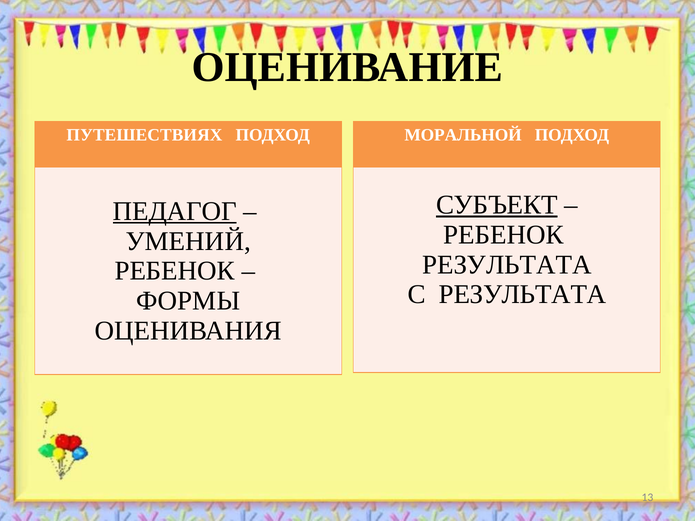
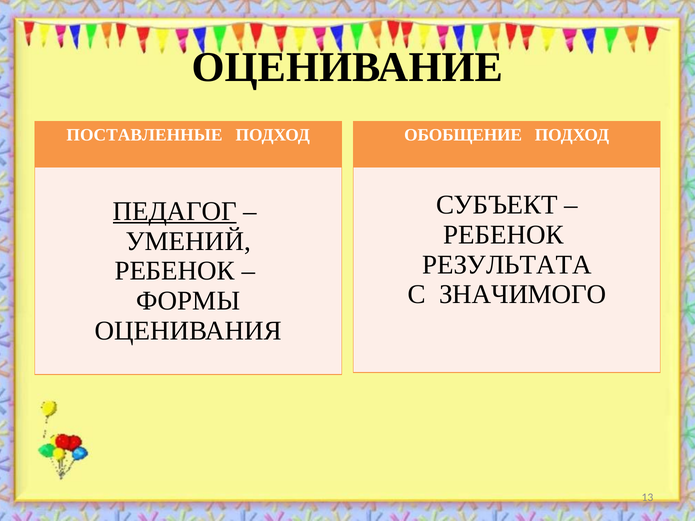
ПУТЕШЕСТВИЯХ: ПУТЕШЕСТВИЯХ -> ПОСТАВЛЕННЫЕ
МОРАЛЬНОЙ: МОРАЛЬНОЙ -> ОБОБЩЕНИЕ
СУБЪЕКТ underline: present -> none
С РЕЗУЛЬТАТА: РЕЗУЛЬТАТА -> ЗНАЧИМОГО
